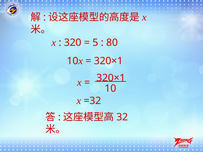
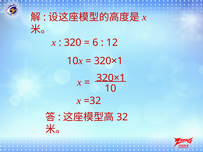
5: 5 -> 6
80: 80 -> 12
